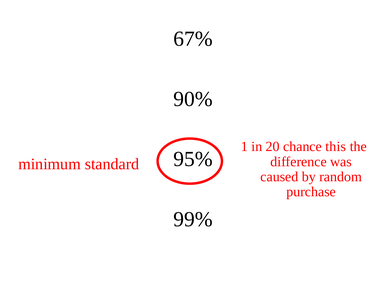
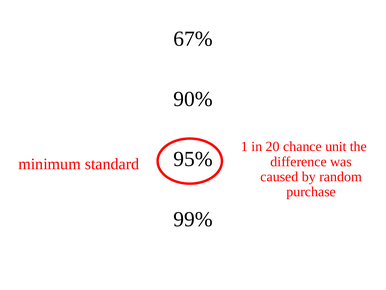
this: this -> unit
